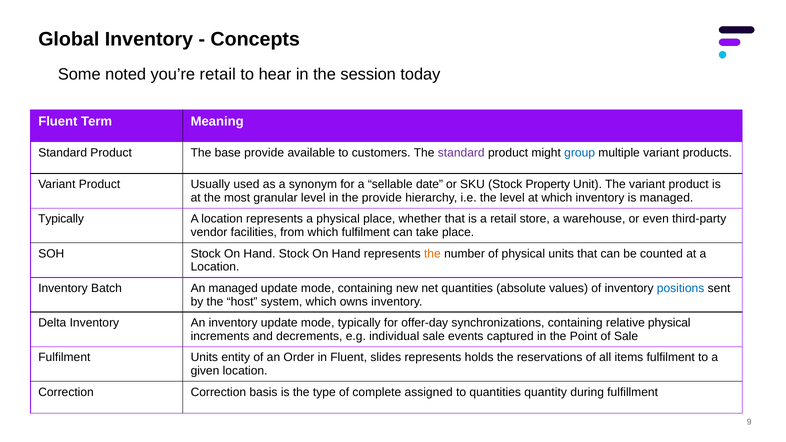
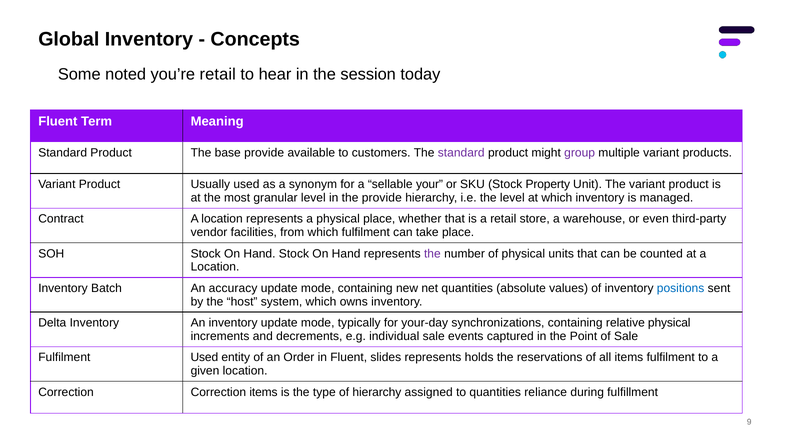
group colour: blue -> purple
date: date -> your
Typically at (61, 219): Typically -> Contract
the at (432, 254) colour: orange -> purple
An managed: managed -> accuracy
offer-day: offer-day -> your-day
Fulfilment Units: Units -> Used
Correction basis: basis -> items
of complete: complete -> hierarchy
quantity: quantity -> reliance
